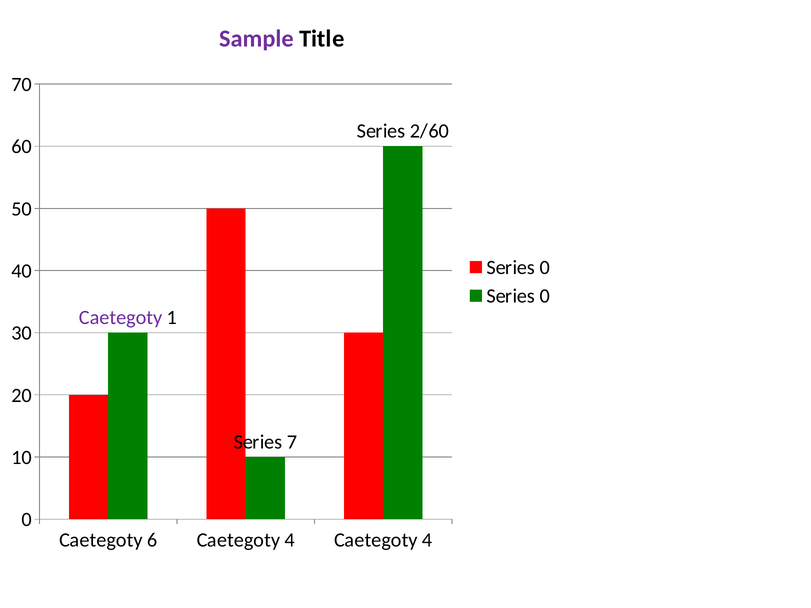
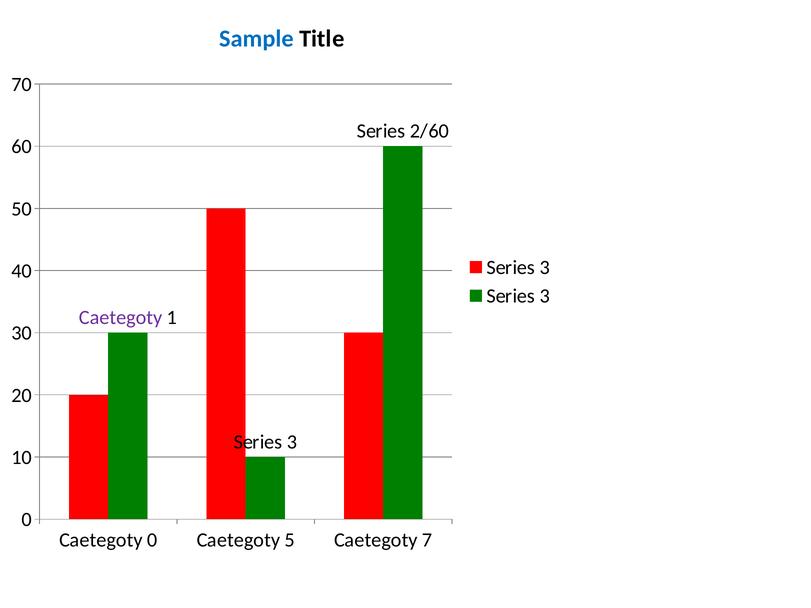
Sample colour: purple -> blue
0 at (545, 268): 0 -> 3
0 at (545, 296): 0 -> 3
7 at (292, 442): 7 -> 3
Caetegoty 6: 6 -> 0
4 at (290, 540): 4 -> 5
4 at (427, 540): 4 -> 7
